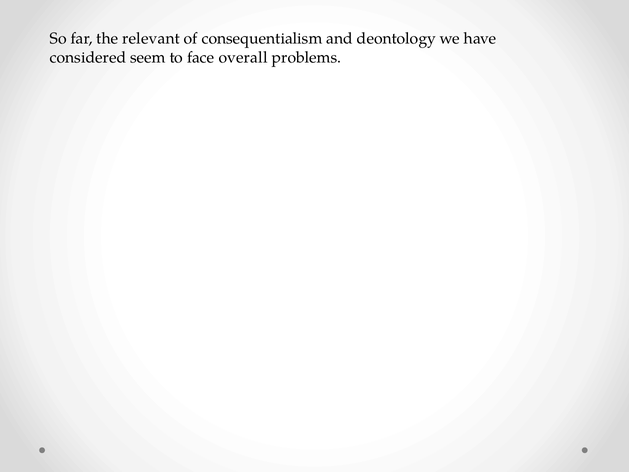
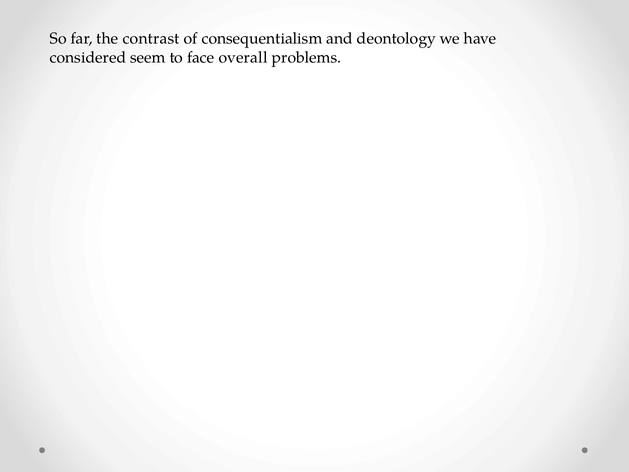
relevant: relevant -> contrast
